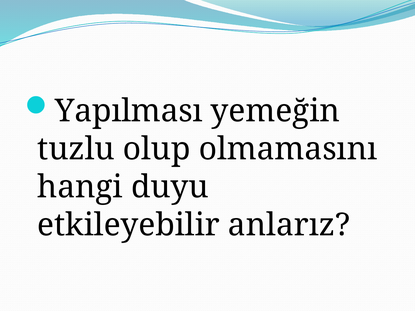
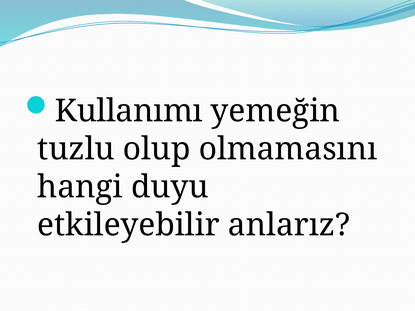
Yapılması: Yapılması -> Kullanımı
